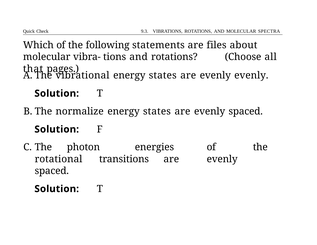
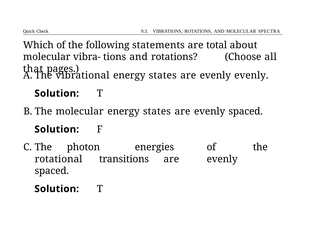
files: files -> total
normalize at (80, 111): normalize -> molecular
